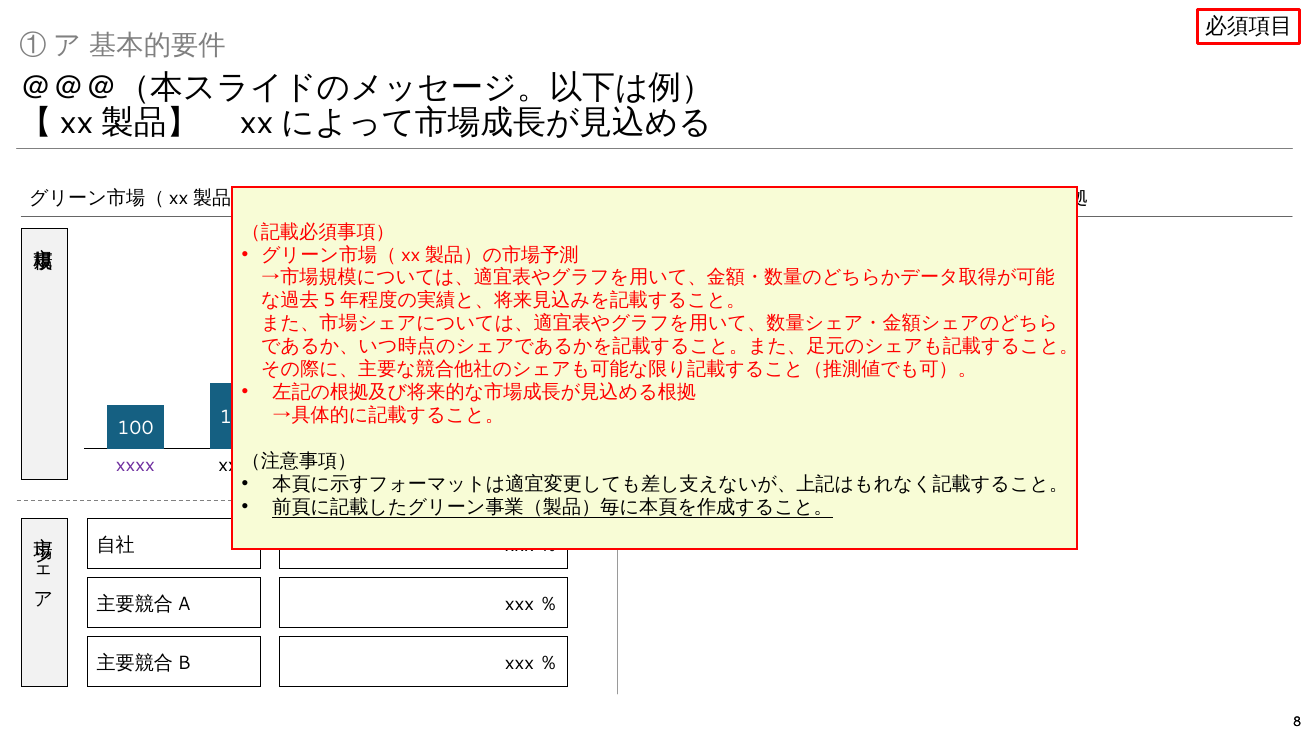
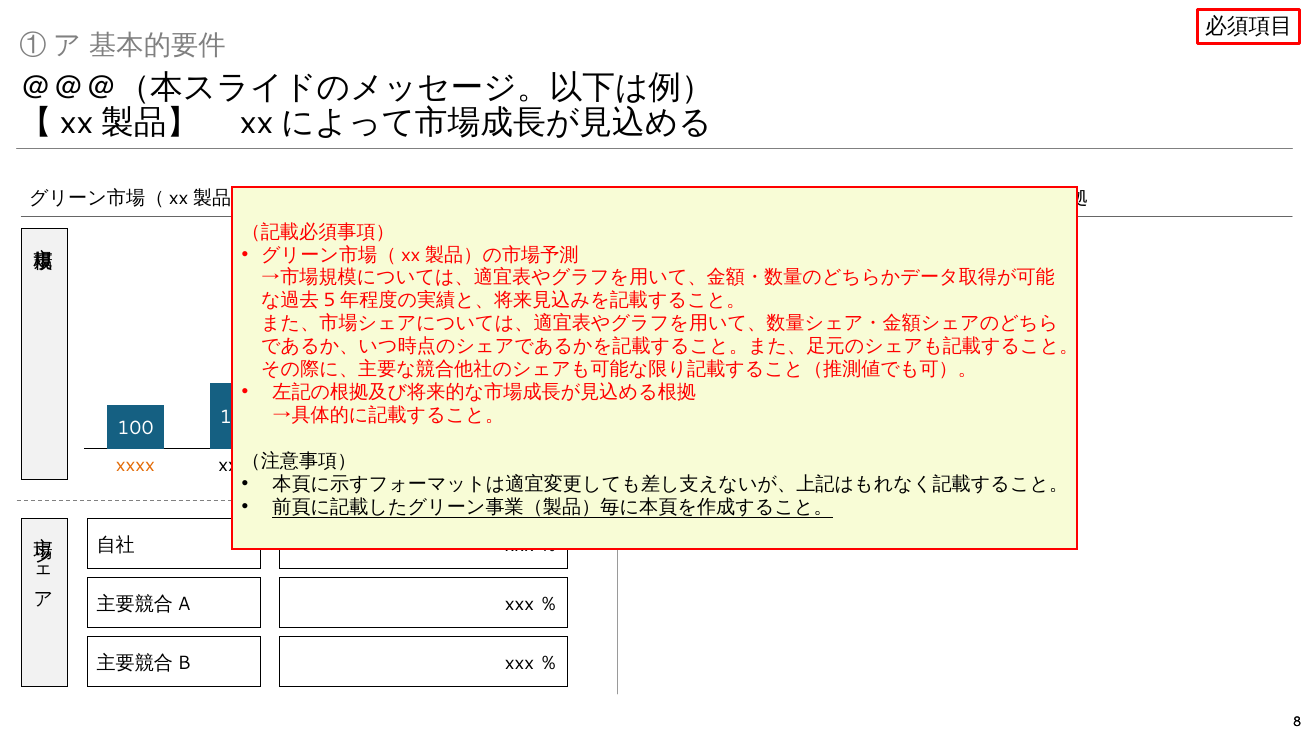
xxxx at (135, 466) colour: purple -> orange
